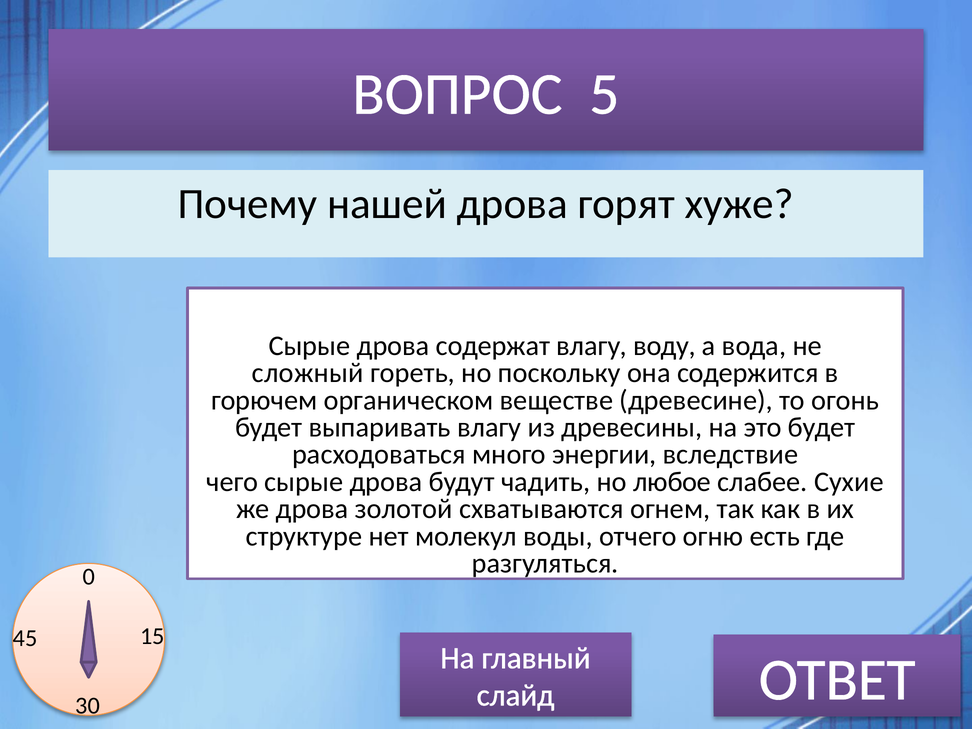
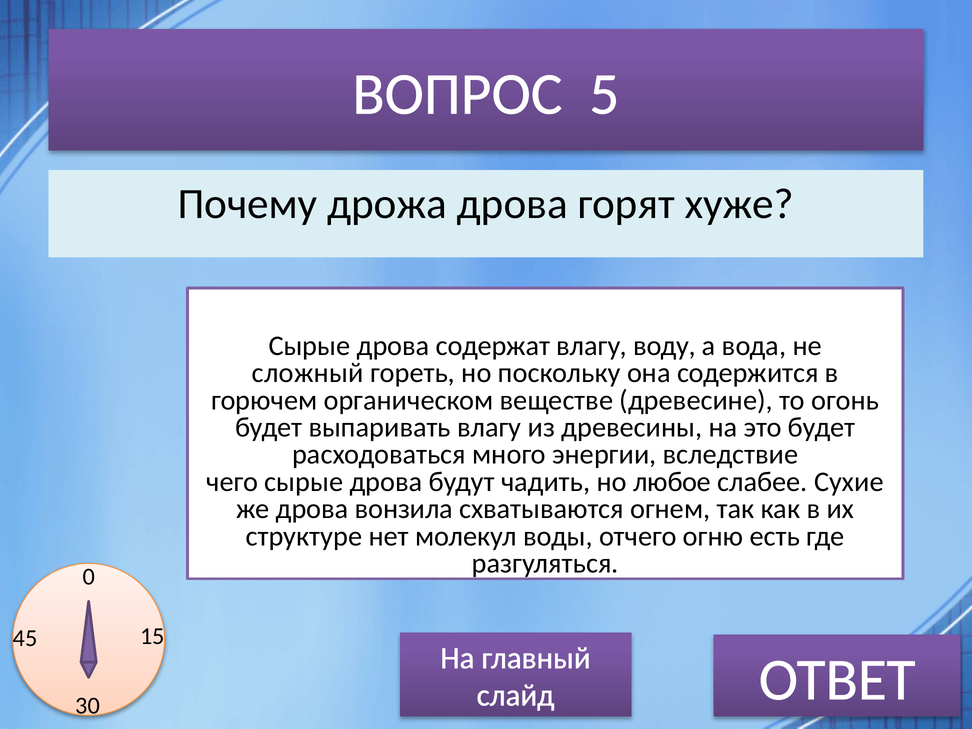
нашей: нашей -> дрожа
золотой: золотой -> вонзила
